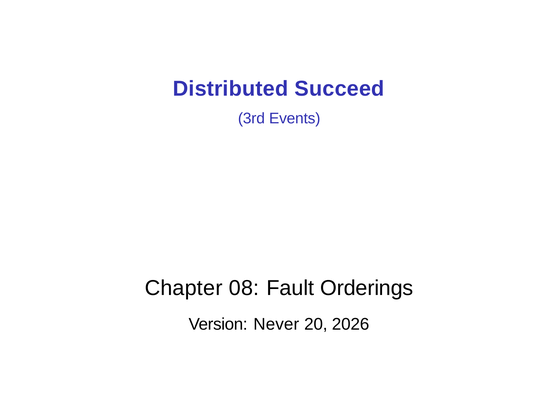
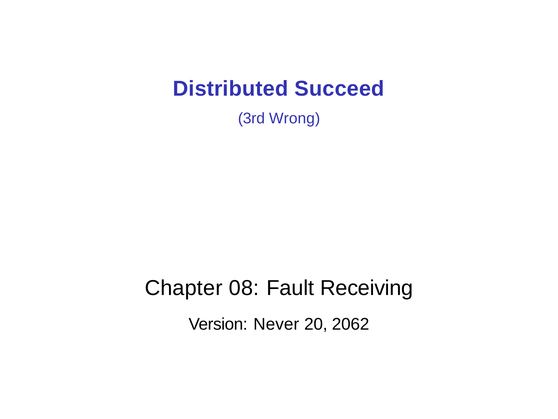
Events: Events -> Wrong
Orderings: Orderings -> Receiving
2026: 2026 -> 2062
